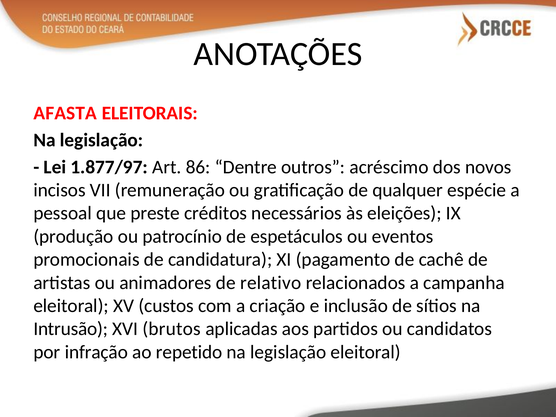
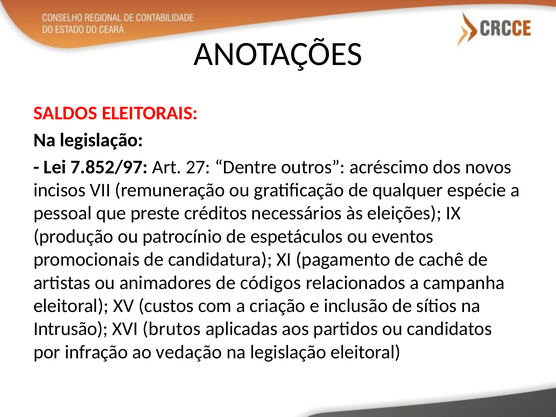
AFASTA: AFASTA -> SALDOS
1.877/97: 1.877/97 -> 7.852/97
86: 86 -> 27
relativo: relativo -> códigos
repetido: repetido -> vedação
